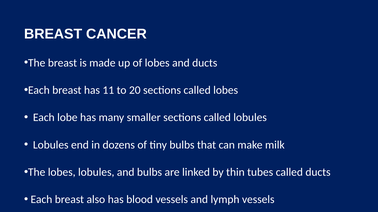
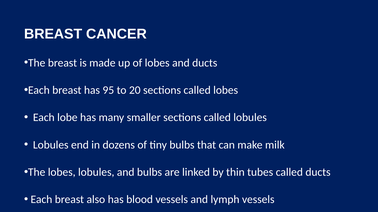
11: 11 -> 95
